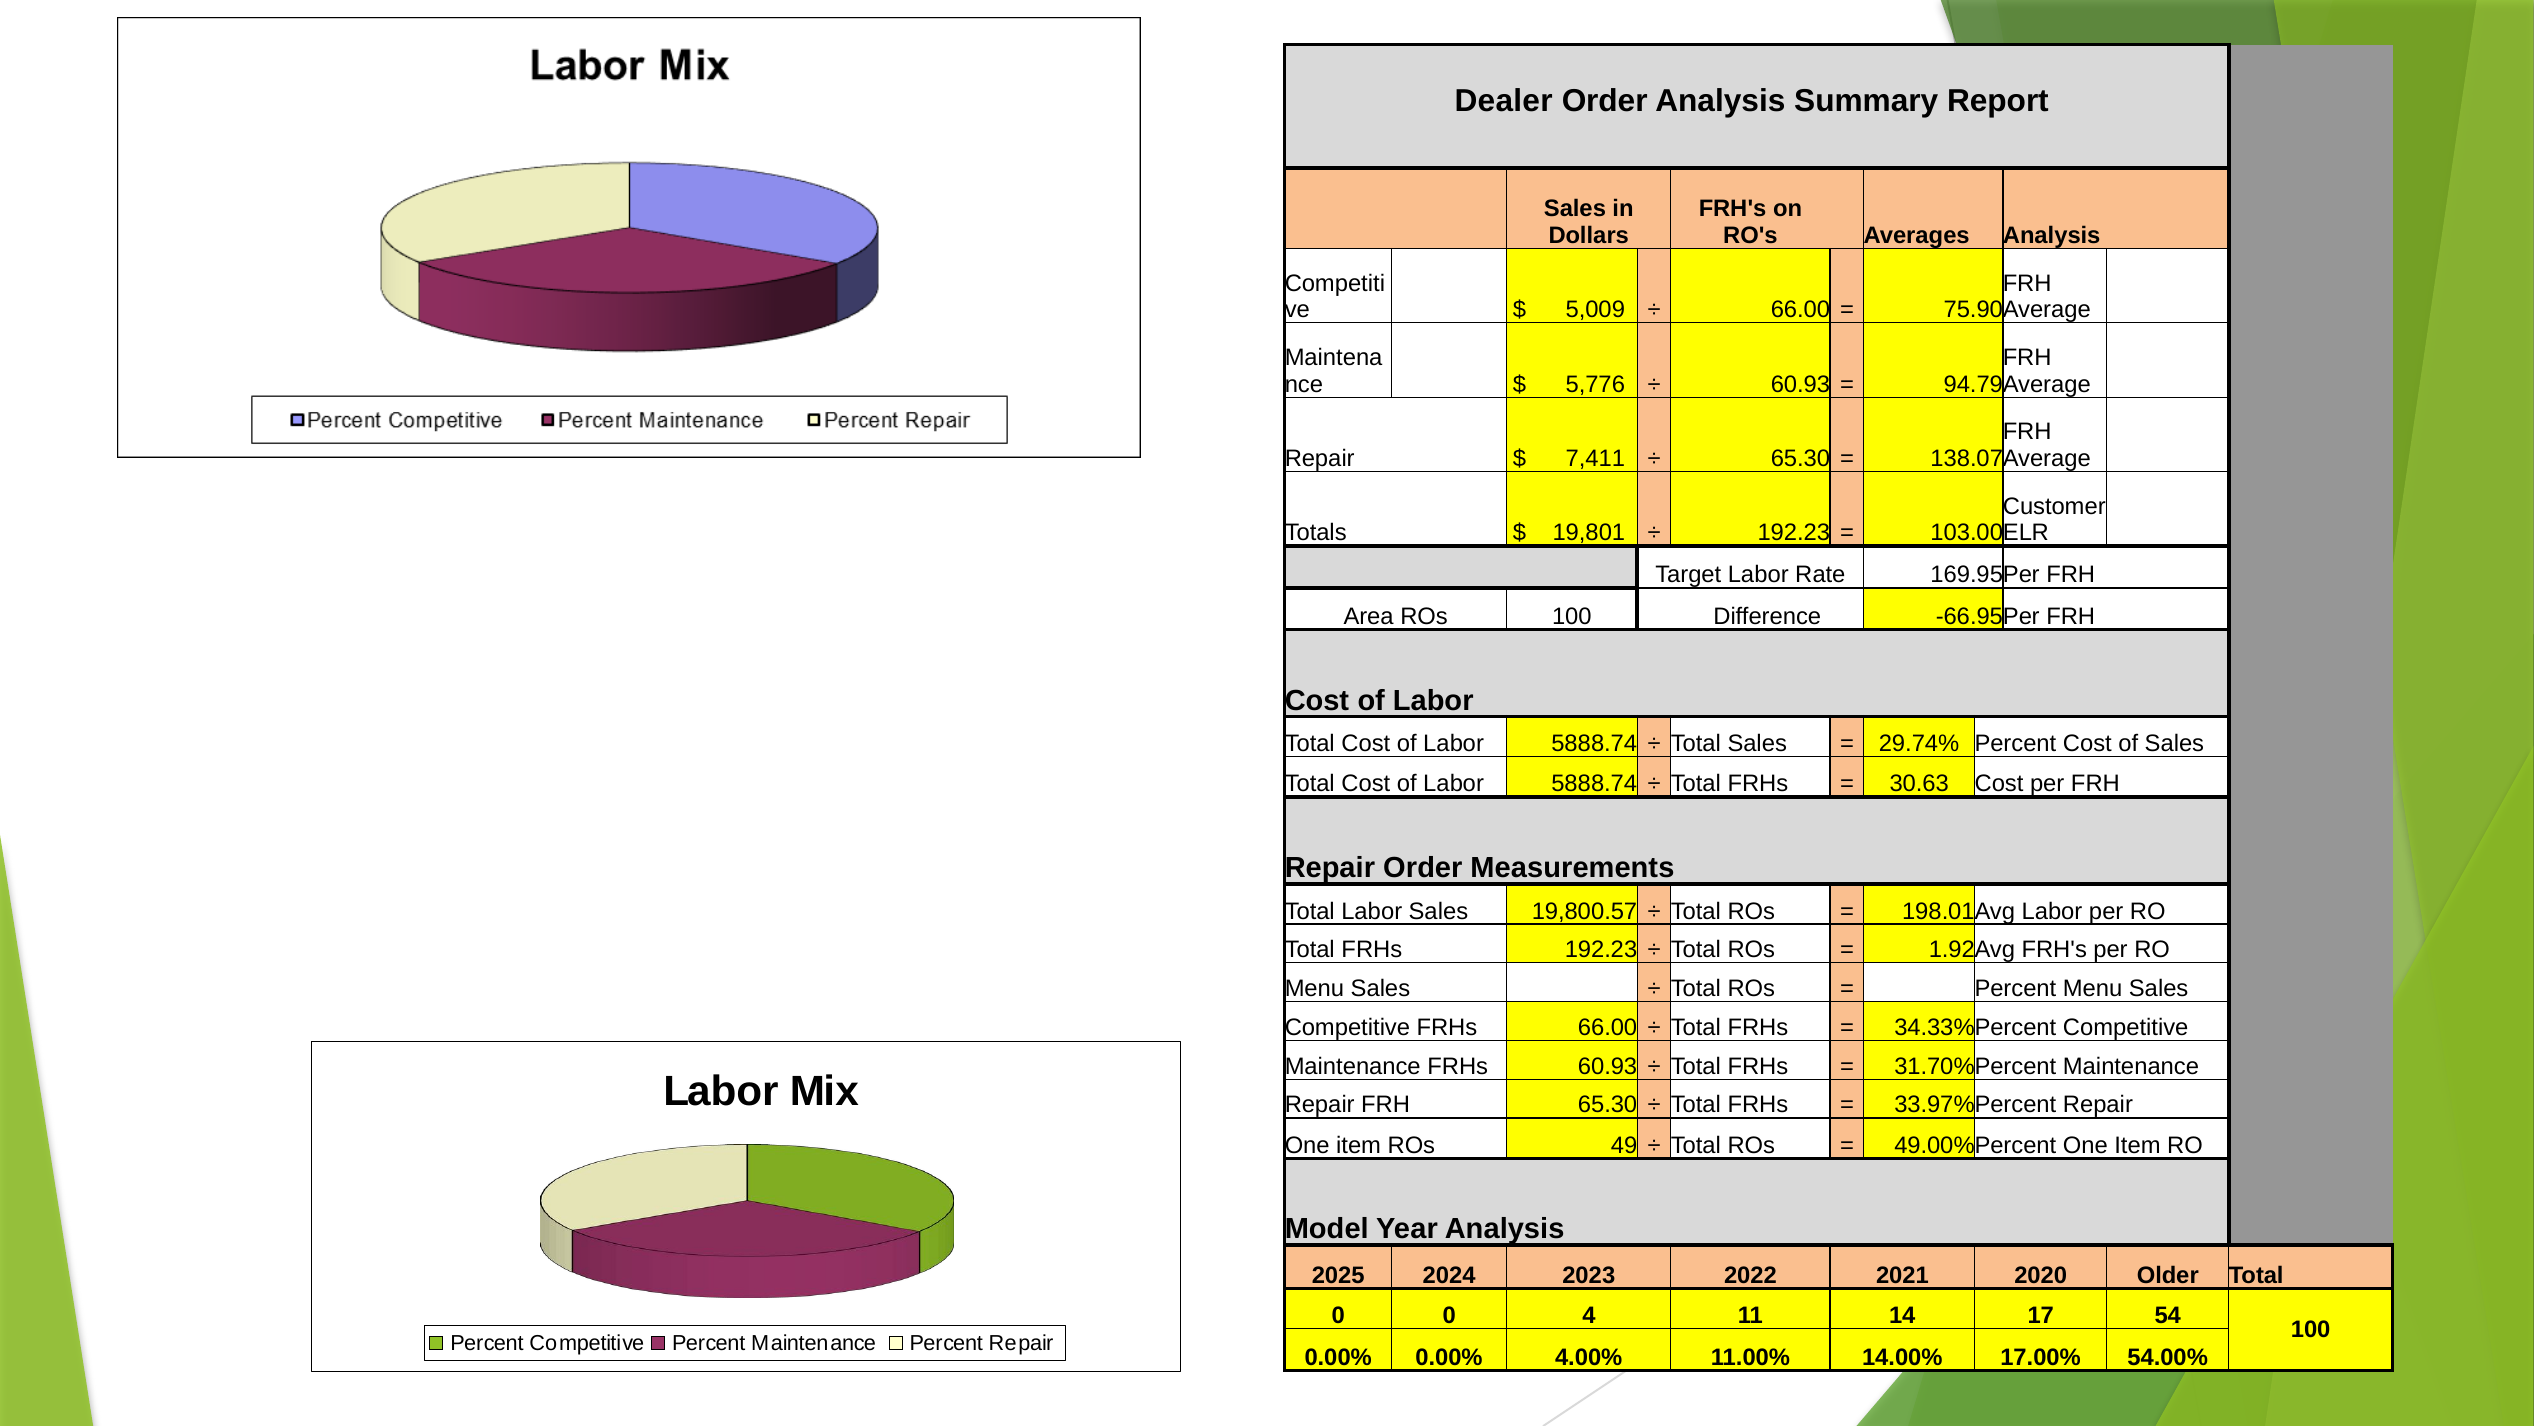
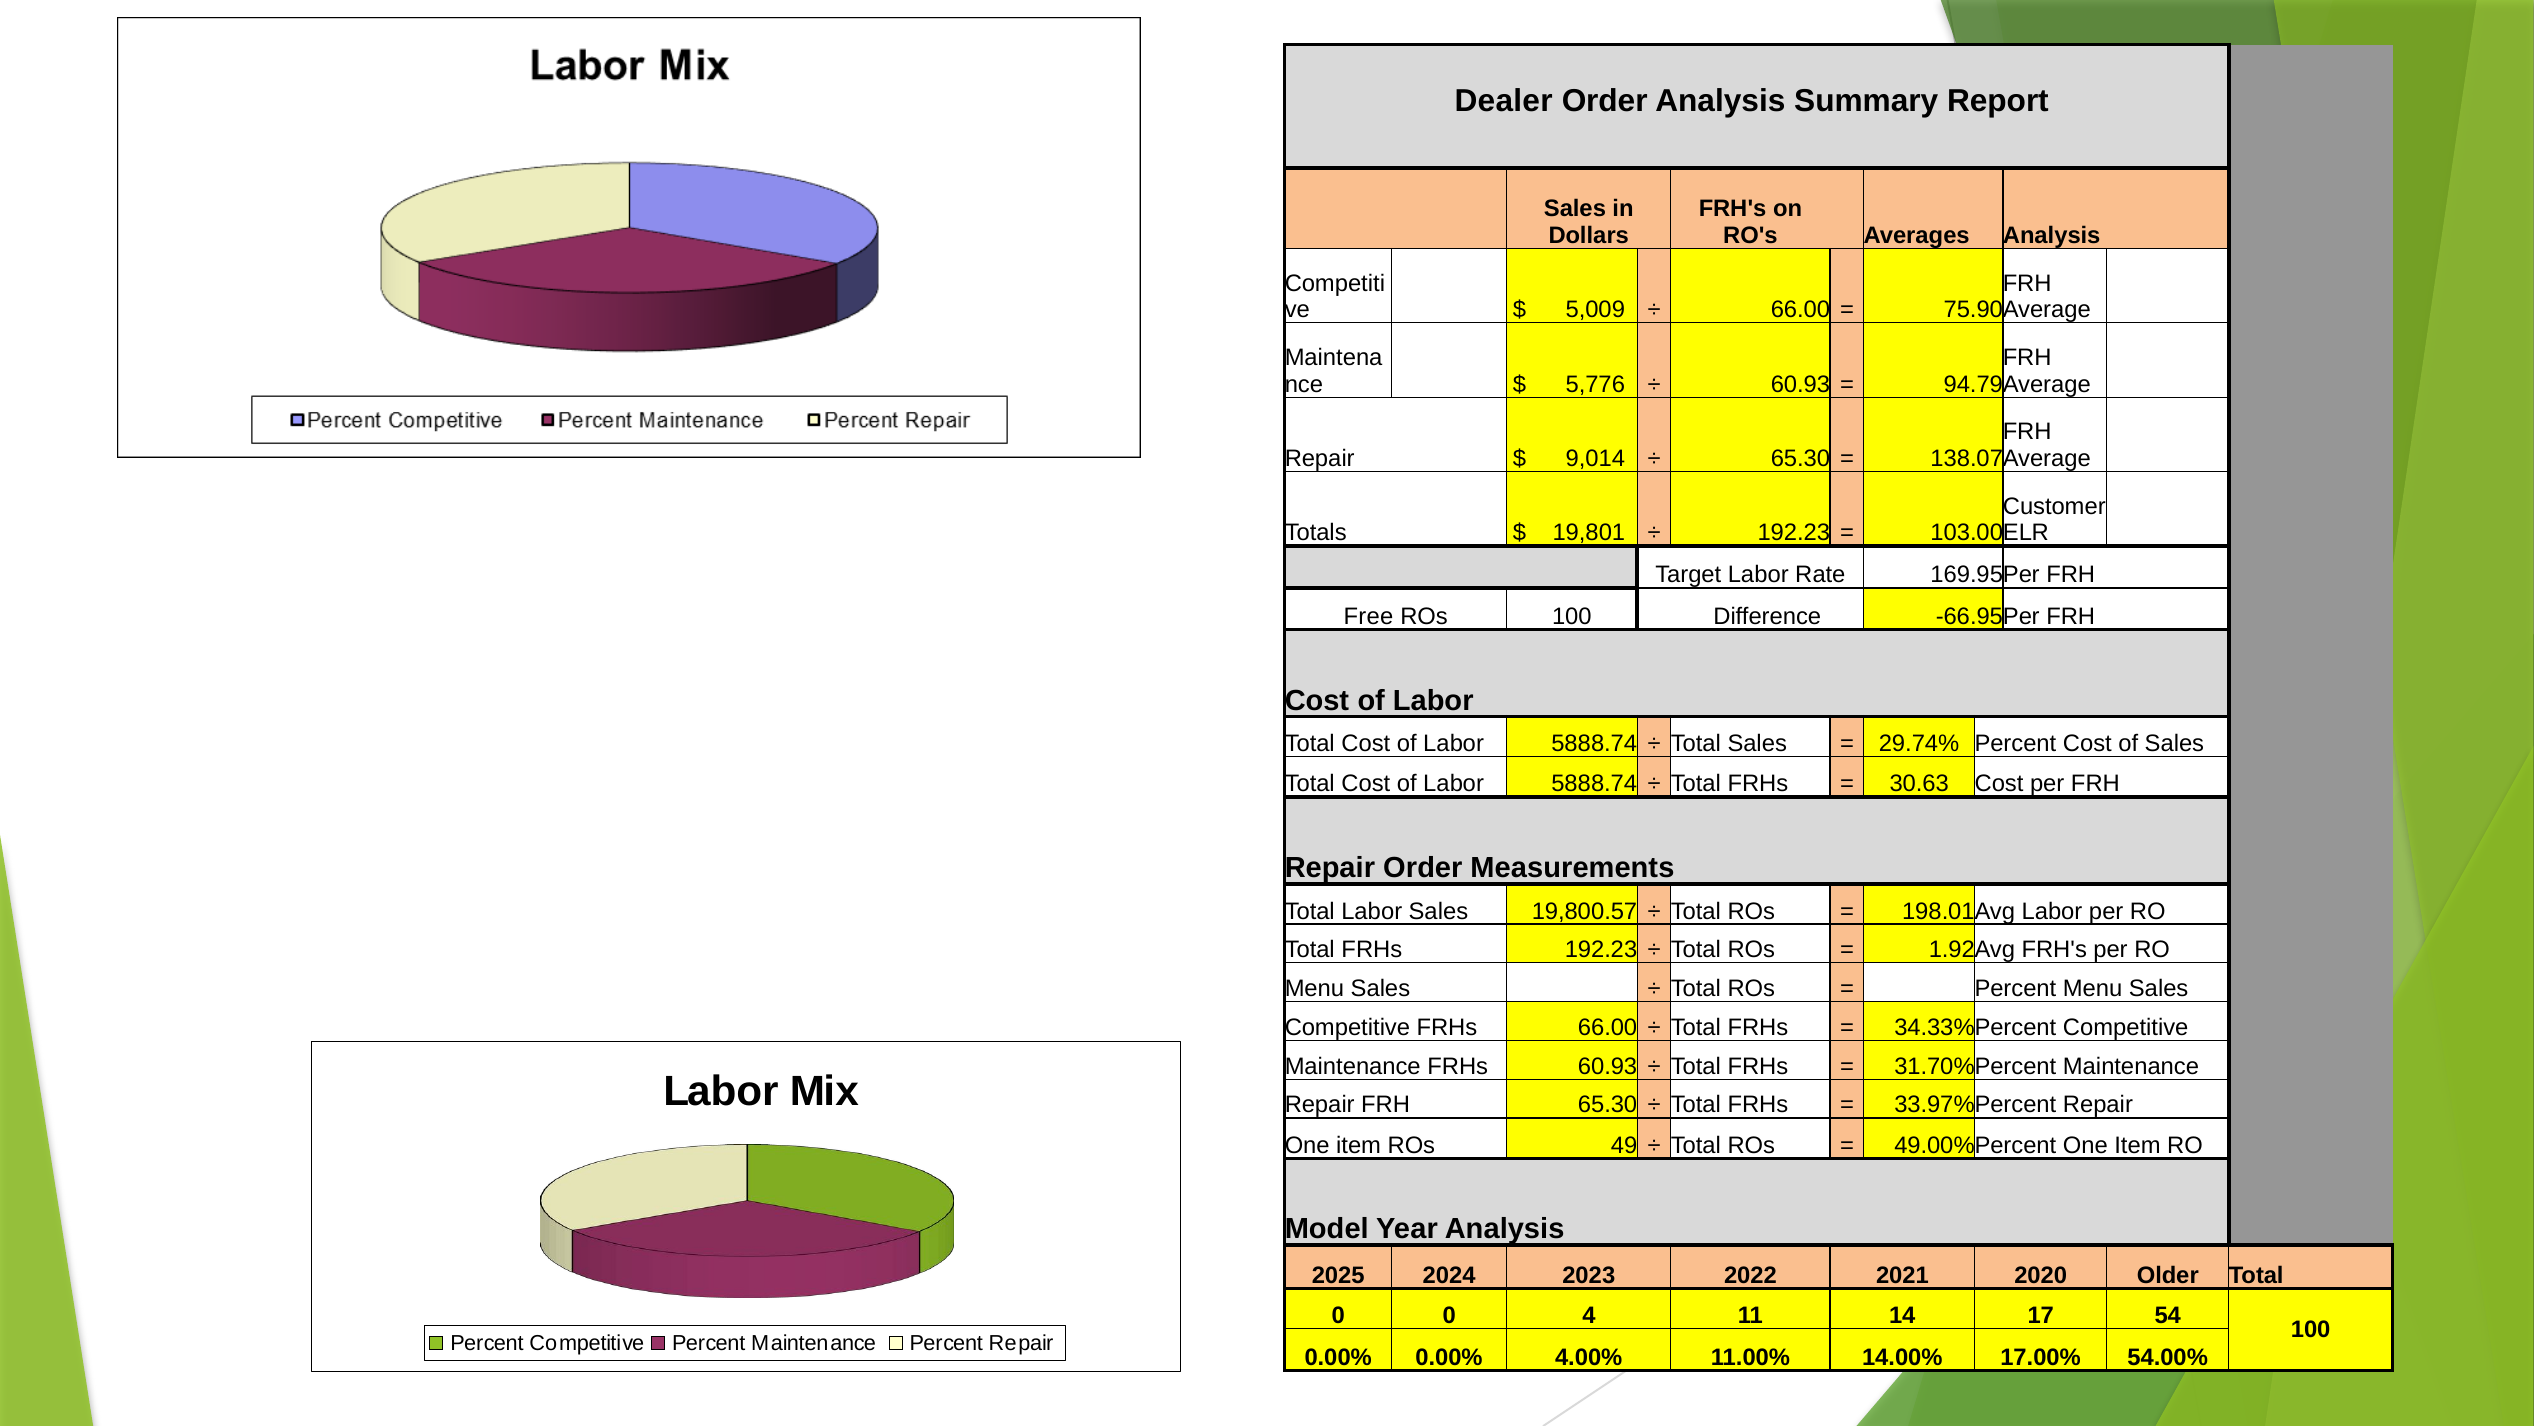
7,411: 7,411 -> 9,014
Area: Area -> Free
